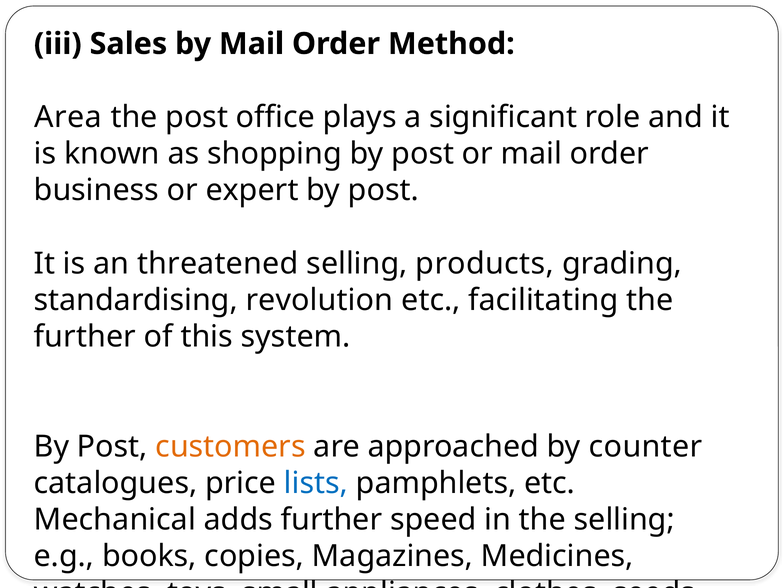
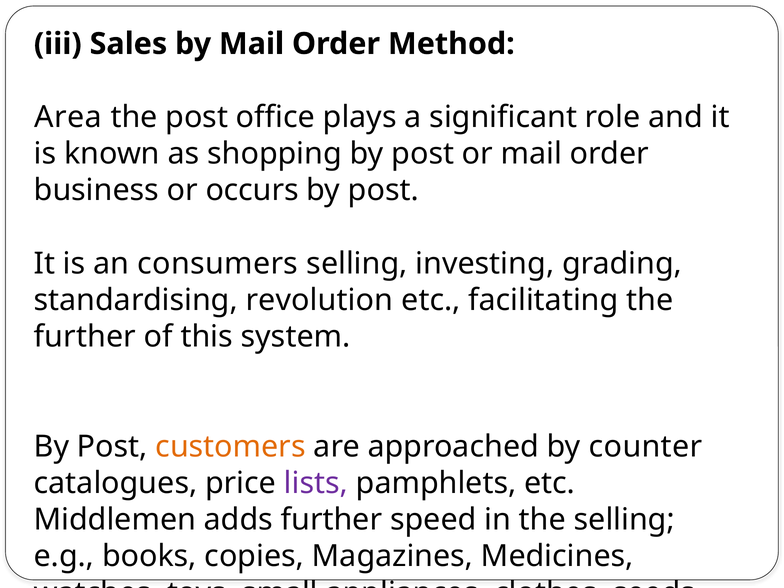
expert: expert -> occurs
threatened: threatened -> consumers
products: products -> investing
lists colour: blue -> purple
Mechanical: Mechanical -> Middlemen
